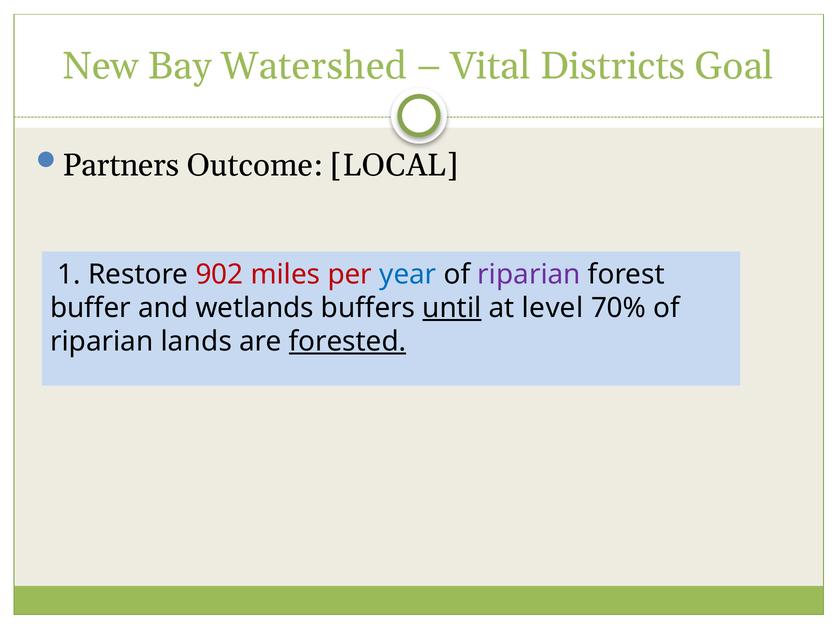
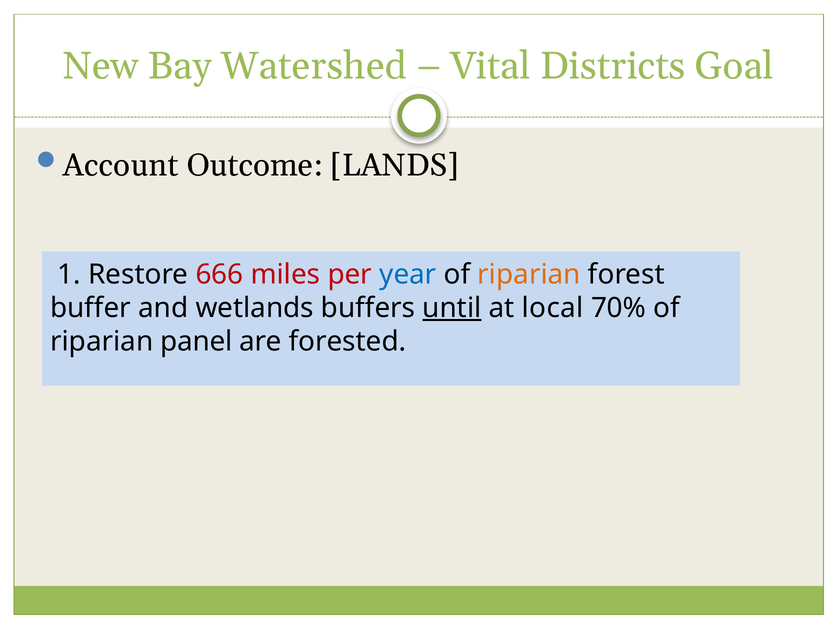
Partners: Partners -> Account
LOCAL: LOCAL -> LANDS
902: 902 -> 666
riparian at (529, 274) colour: purple -> orange
level: level -> local
lands: lands -> panel
forested underline: present -> none
